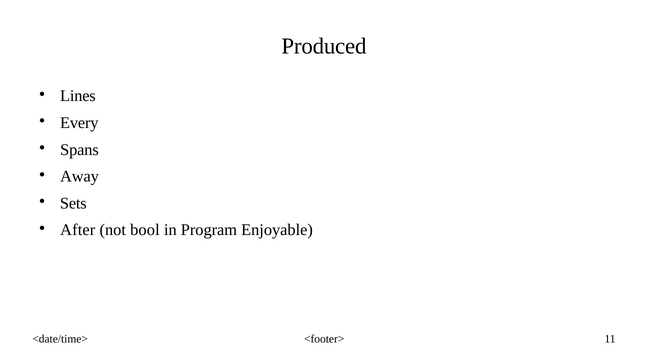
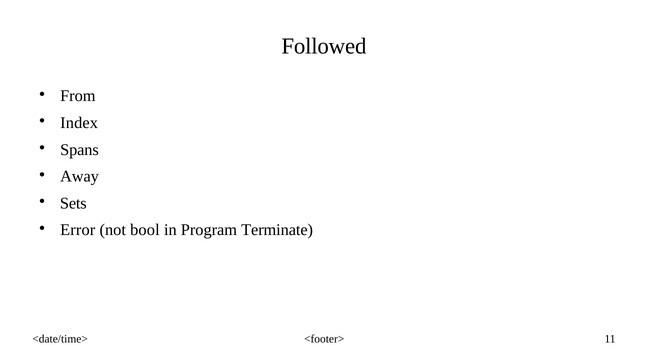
Produced: Produced -> Followed
Lines: Lines -> From
Every: Every -> Index
After: After -> Error
Enjoyable: Enjoyable -> Terminate
